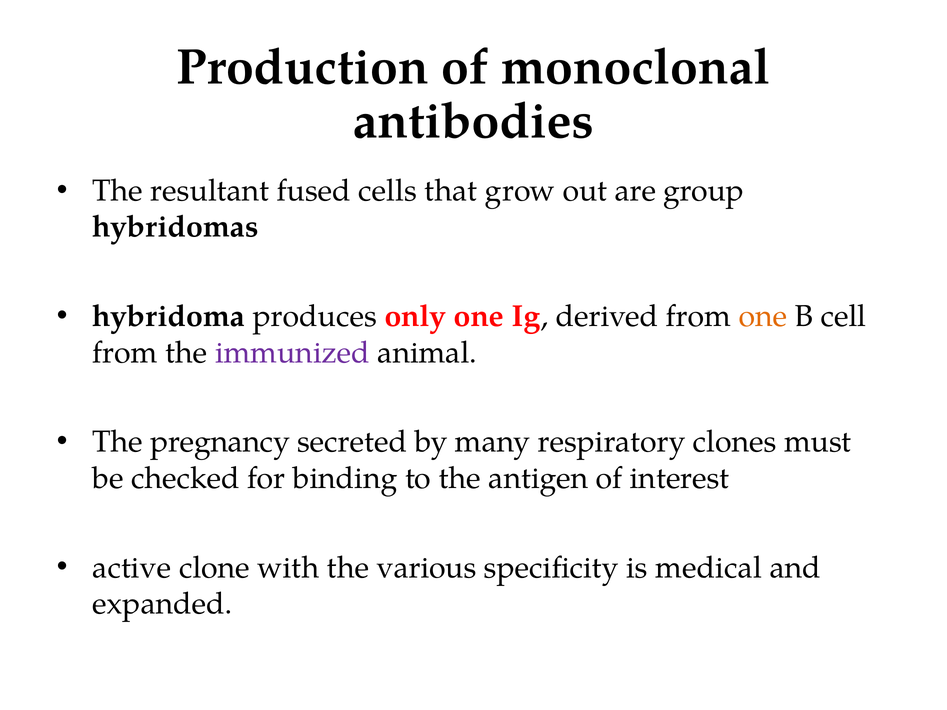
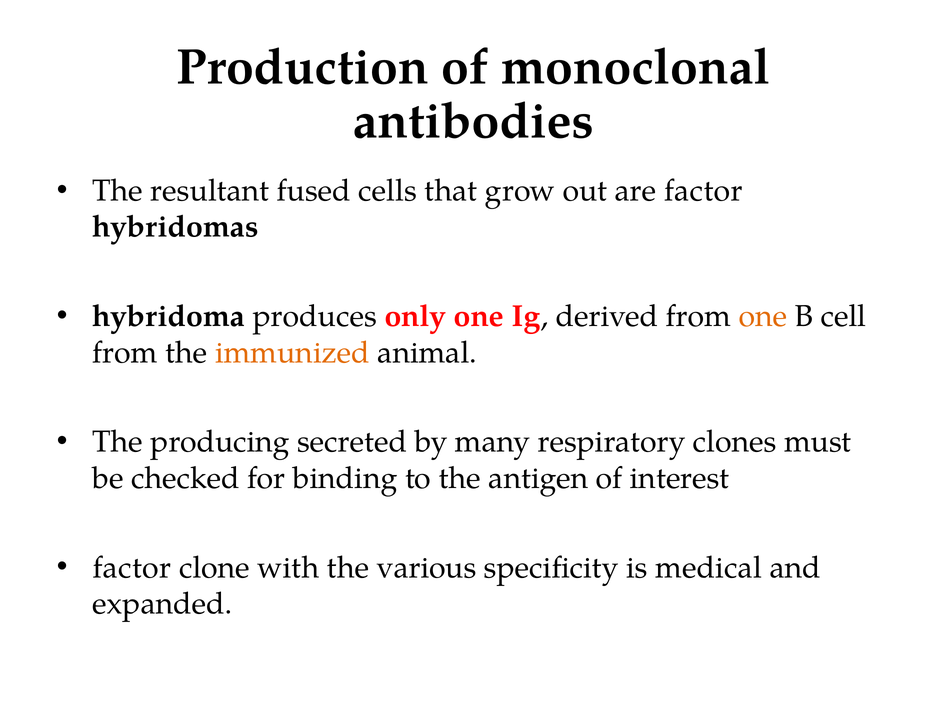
are group: group -> factor
immunized colour: purple -> orange
pregnancy: pregnancy -> producing
active at (132, 568): active -> factor
